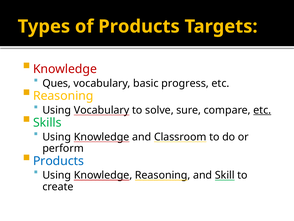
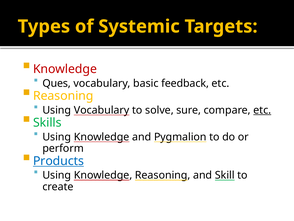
of Products: Products -> Systemic
progress: progress -> feedback
Classroom: Classroom -> Pygmalion
Products at (58, 161) underline: none -> present
